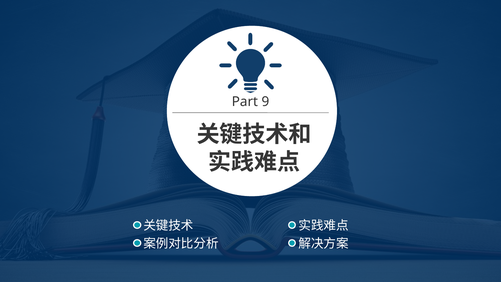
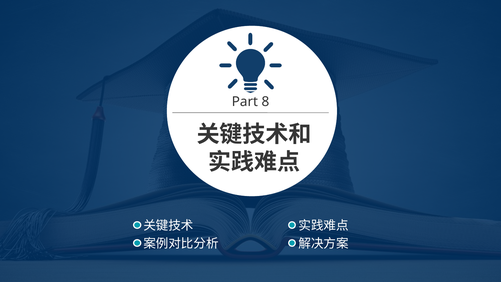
9: 9 -> 8
